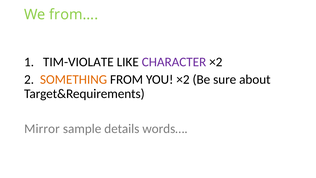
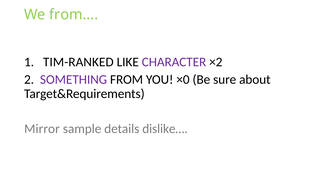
TIM-VIOLATE: TIM-VIOLATE -> TIM-RANKED
SOMETHING colour: orange -> purple
YOU ×2: ×2 -> ×0
words…: words… -> dislike…
